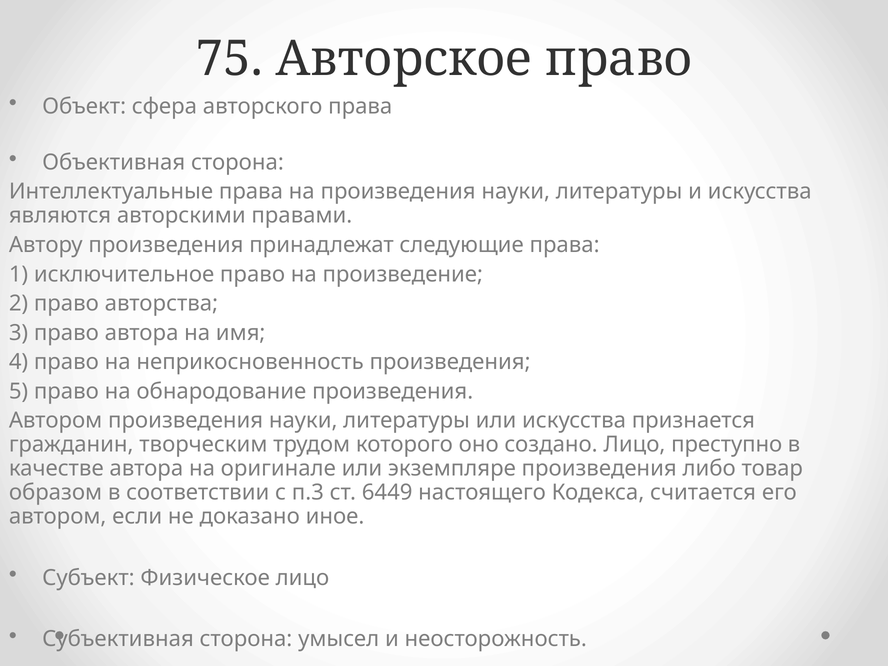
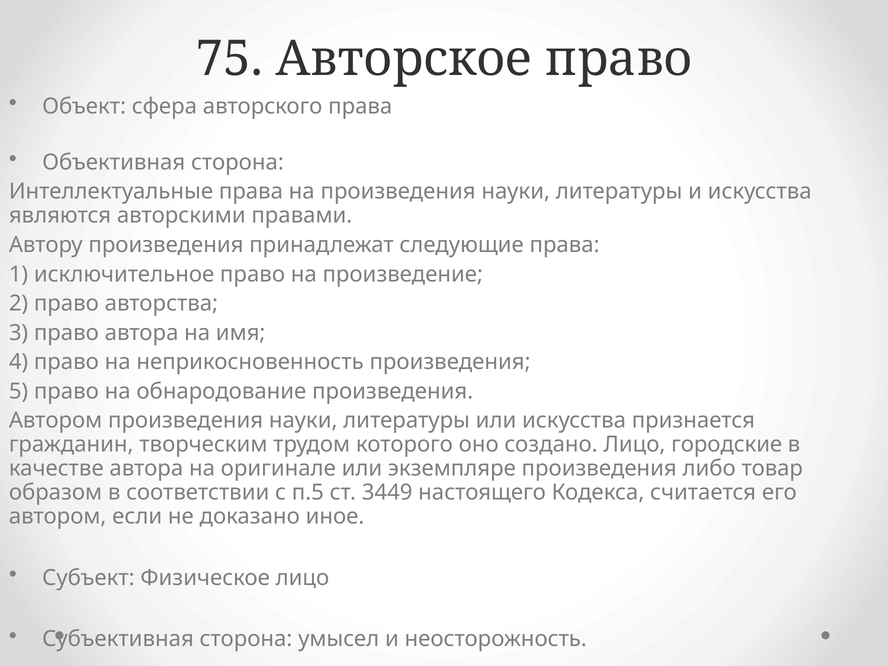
преступно: преступно -> городские
п.3: п.3 -> п.5
6449: 6449 -> 3449
